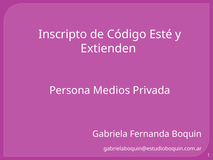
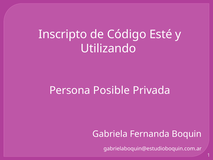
Extienden: Extienden -> Utilizando
Medios: Medios -> Posible
